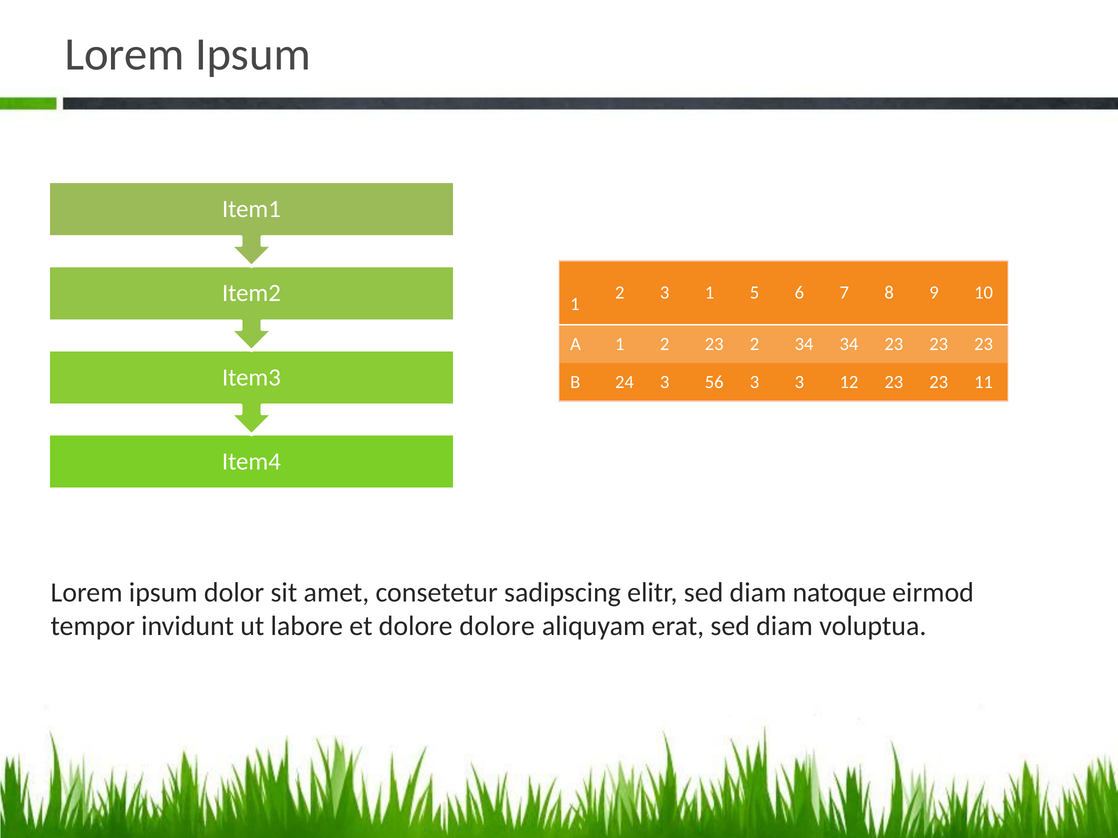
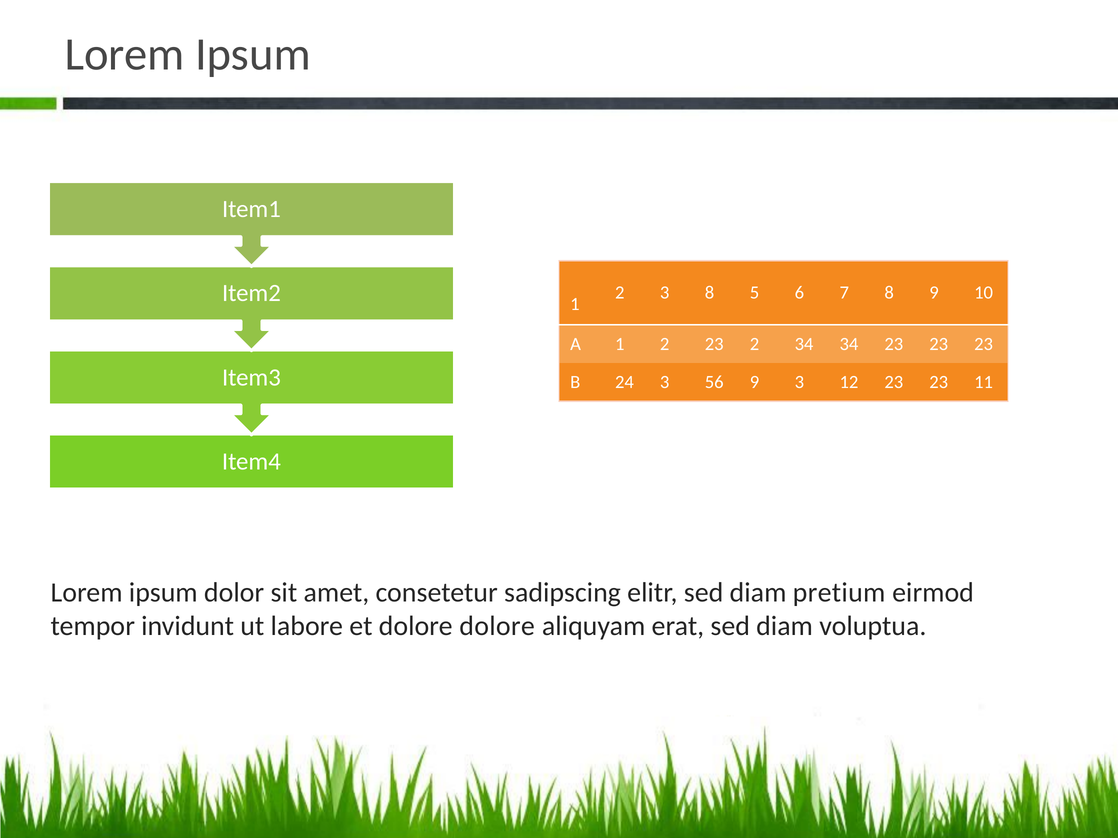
3 1: 1 -> 8
56 3: 3 -> 9
natoque: natoque -> pretium
